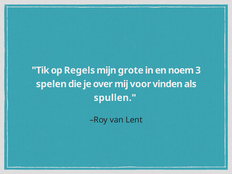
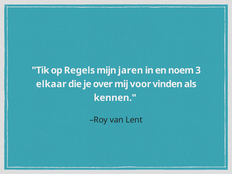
grote: grote -> jaren
spelen: spelen -> elkaar
spullen: spullen -> kennen
